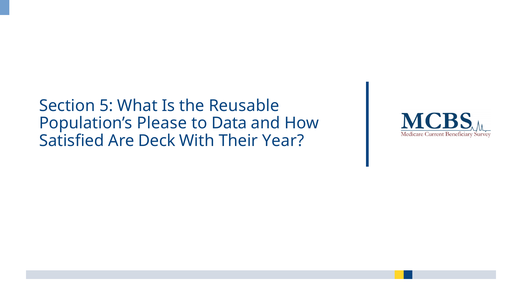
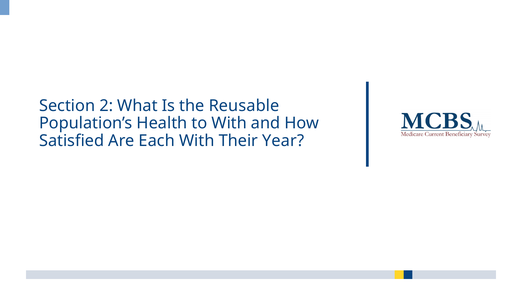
5: 5 -> 2
Please: Please -> Health
to Data: Data -> With
Deck: Deck -> Each
